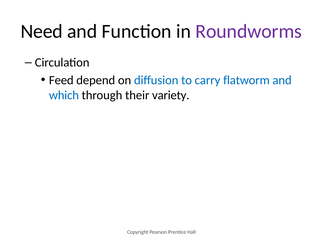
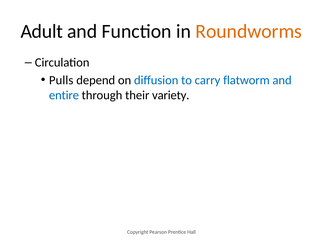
Need: Need -> Adult
Roundworms colour: purple -> orange
Feed: Feed -> Pulls
which: which -> entire
